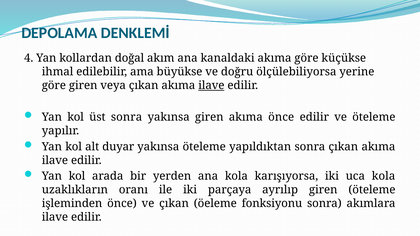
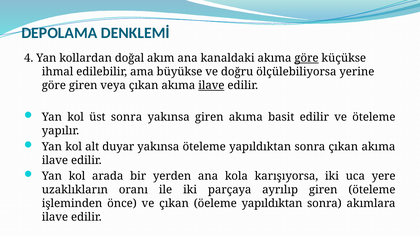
göre at (306, 58) underline: none -> present
akıma önce: önce -> basit
uca kola: kola -> yere
öeleme fonksiyonu: fonksiyonu -> yapıldıktan
